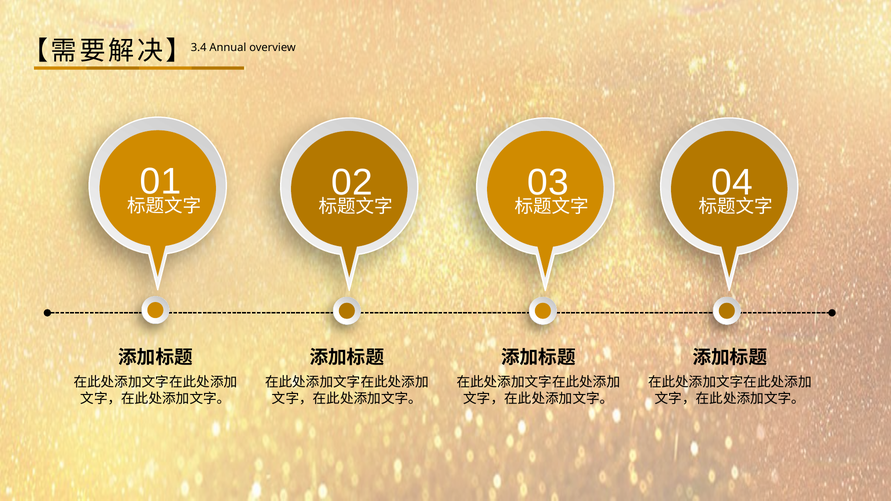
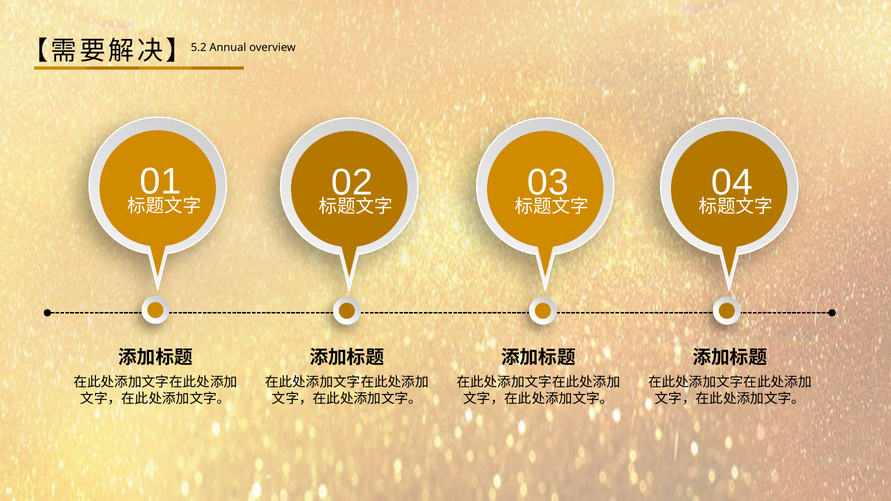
3.4: 3.4 -> 5.2
